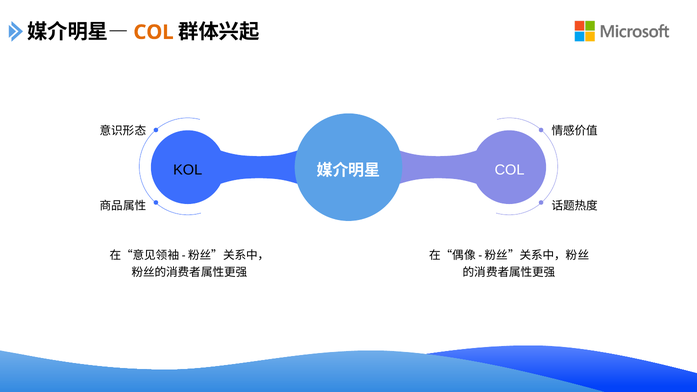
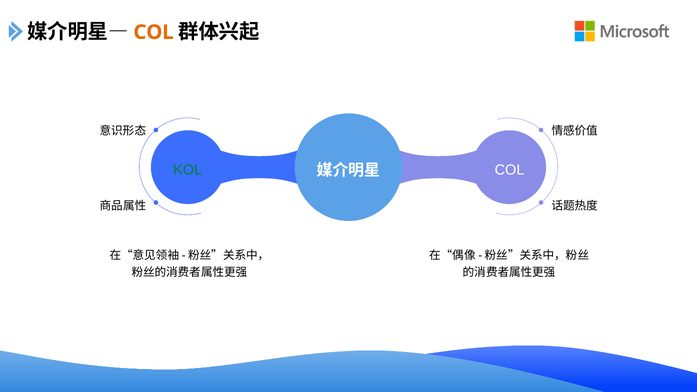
KOL colour: black -> green
